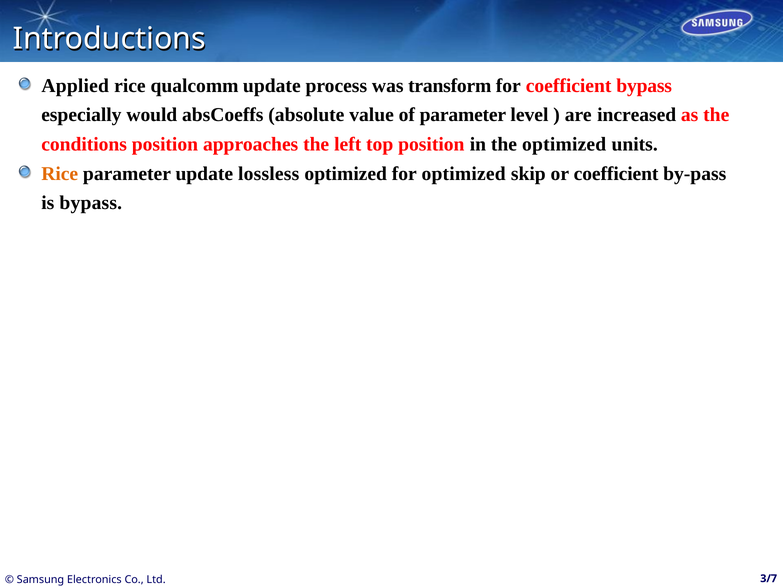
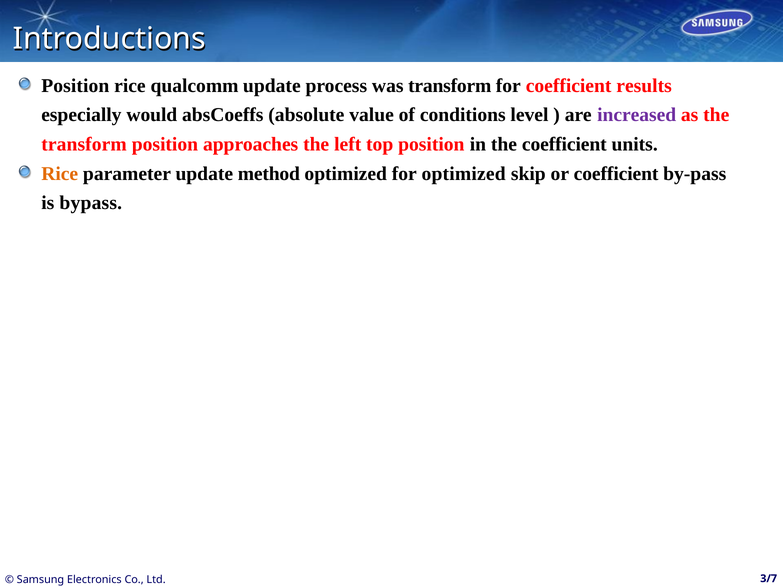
Applied at (75, 86): Applied -> Position
coefficient bypass: bypass -> results
of parameter: parameter -> conditions
increased colour: black -> purple
conditions at (84, 144): conditions -> transform
the optimized: optimized -> coefficient
lossless: lossless -> method
